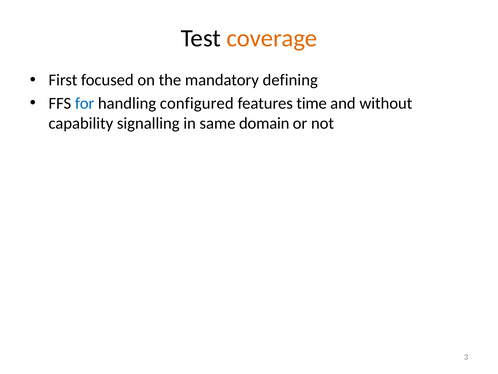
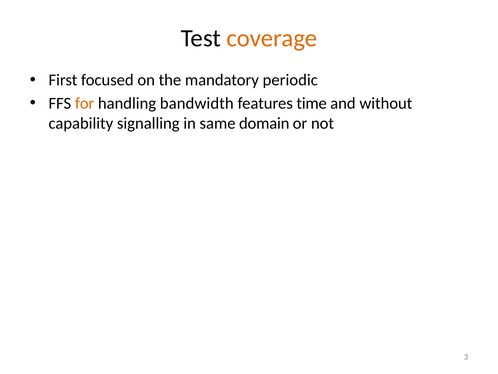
defining: defining -> periodic
for colour: blue -> orange
configured: configured -> bandwidth
